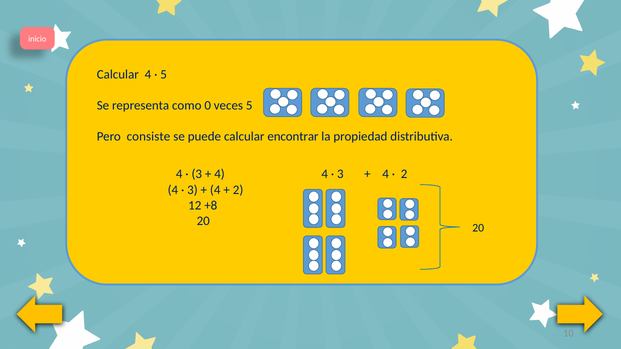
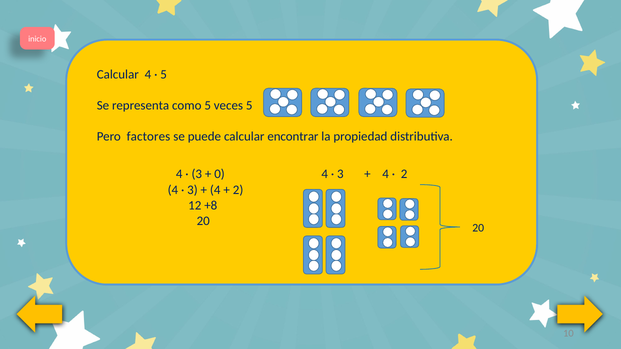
como 0: 0 -> 5
consiste: consiste -> factores
4 at (220, 174): 4 -> 0
